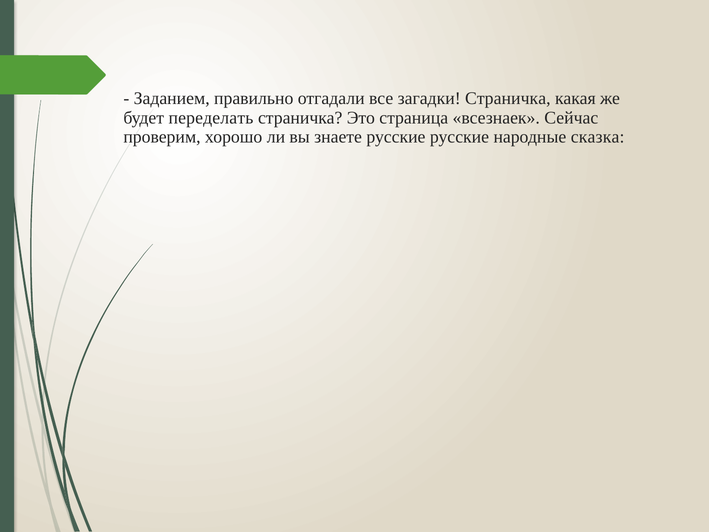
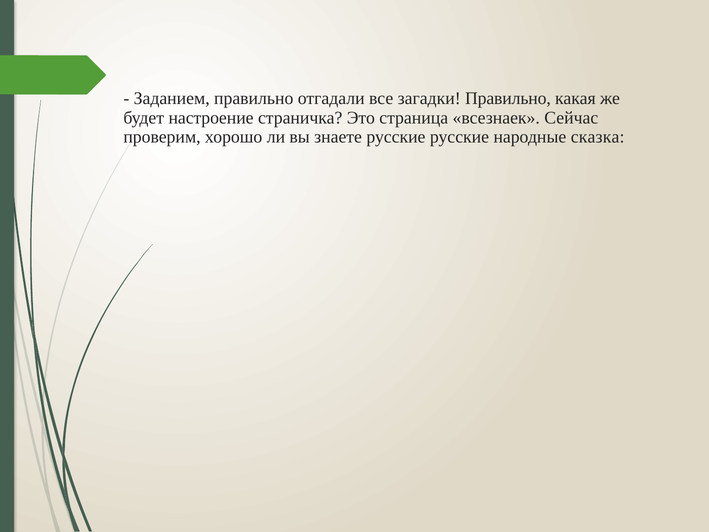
загадки Страничка: Страничка -> Правильно
переделать: переделать -> настроение
